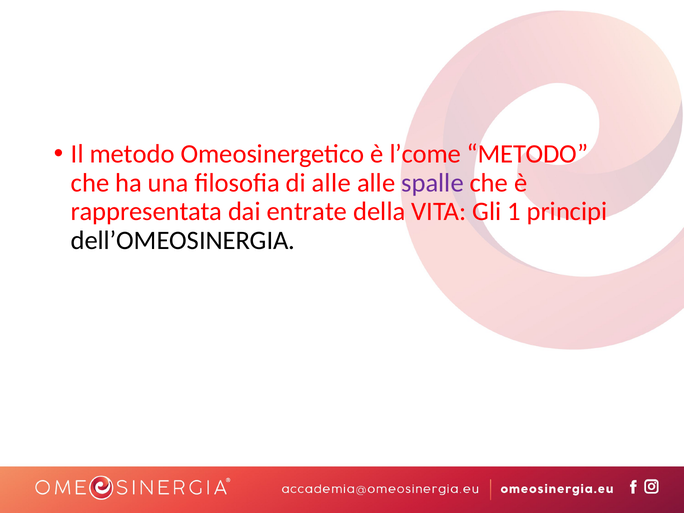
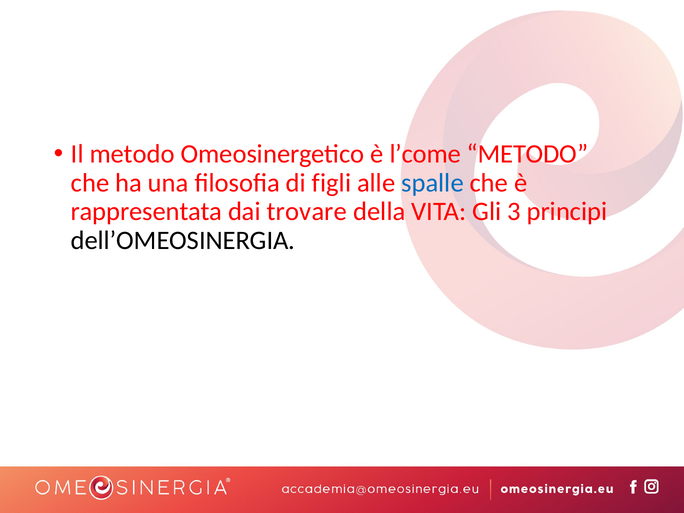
di alle: alle -> figli
spalle colour: purple -> blue
entrate: entrate -> trovare
1: 1 -> 3
